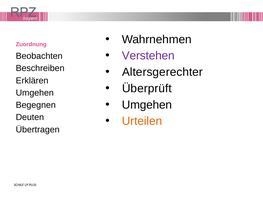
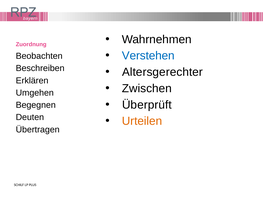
Verstehen colour: purple -> blue
Überprüft: Überprüft -> Zwischen
Umgehen at (147, 105): Umgehen -> Überprüft
